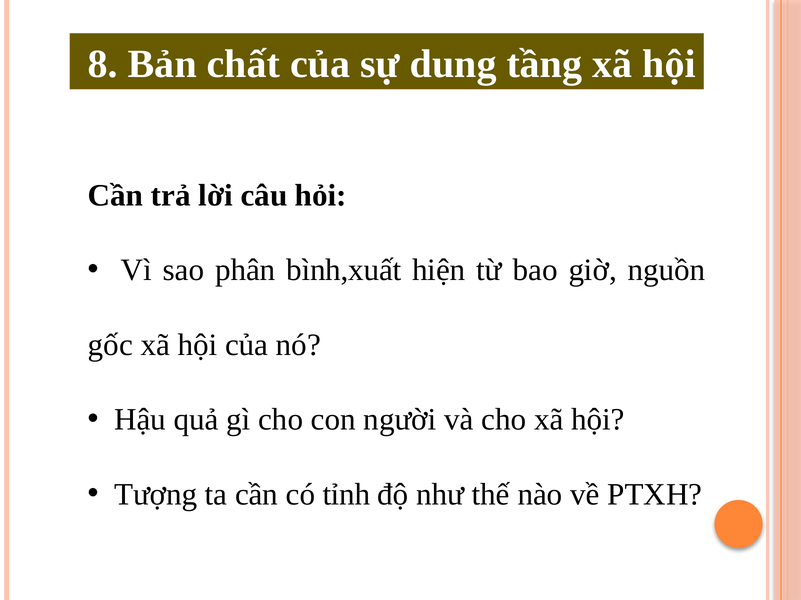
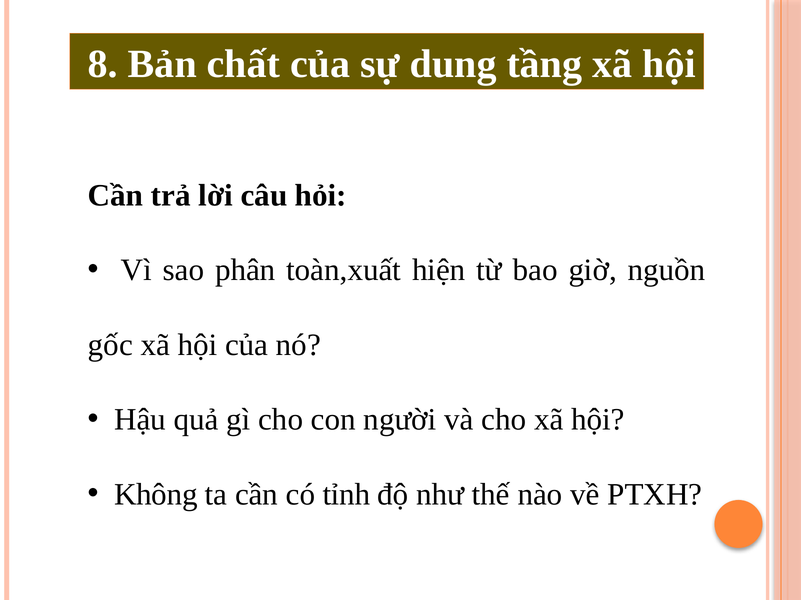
bình,xuất: bình,xuất -> toàn,xuất
Tượng: Tượng -> Không
